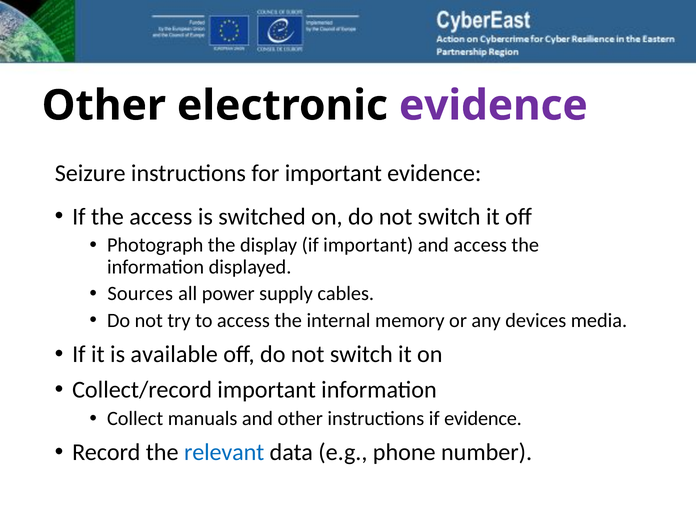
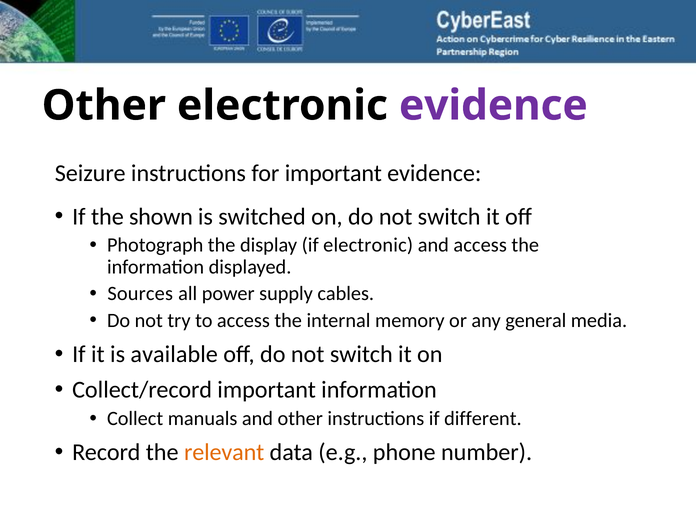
the access: access -> shown
if important: important -> electronic
devices: devices -> general
if evidence: evidence -> different
relevant colour: blue -> orange
